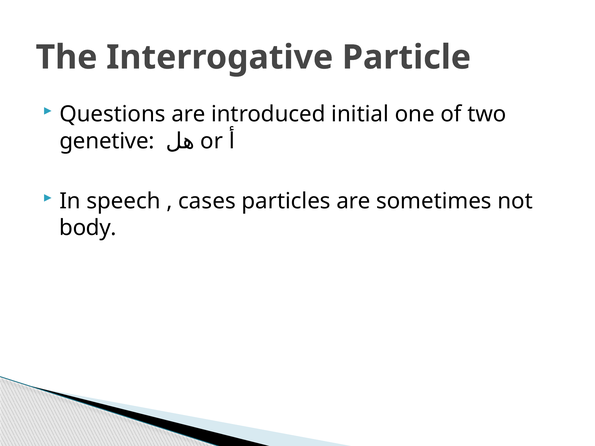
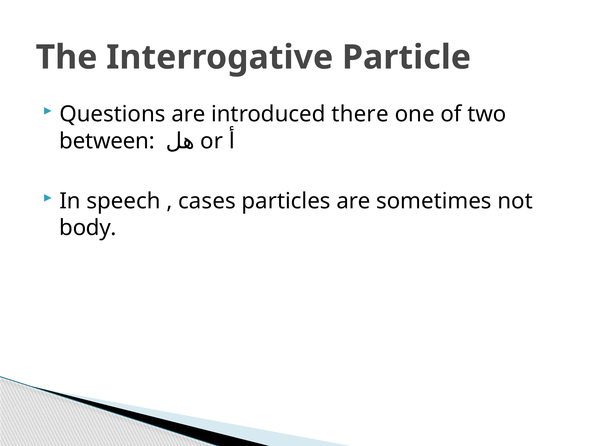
initial: initial -> there
genetive: genetive -> between
